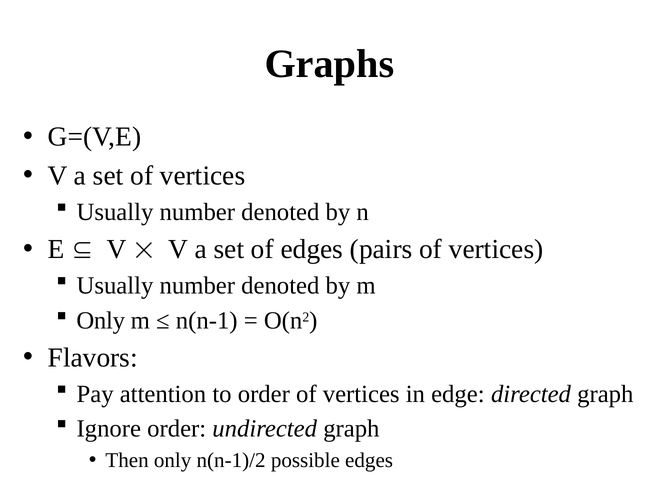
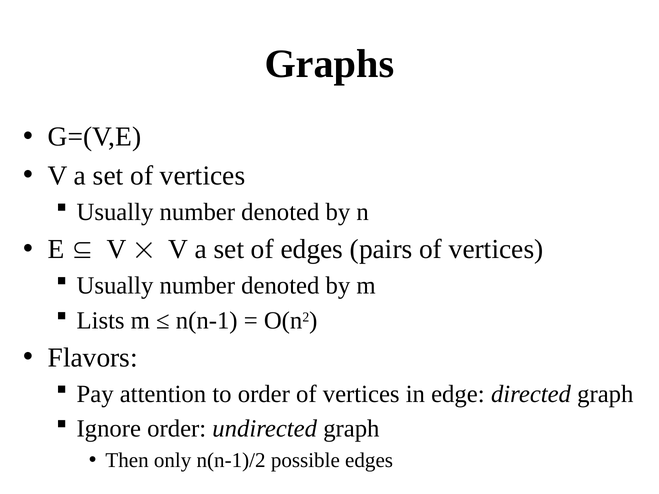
Only at (101, 321): Only -> Lists
